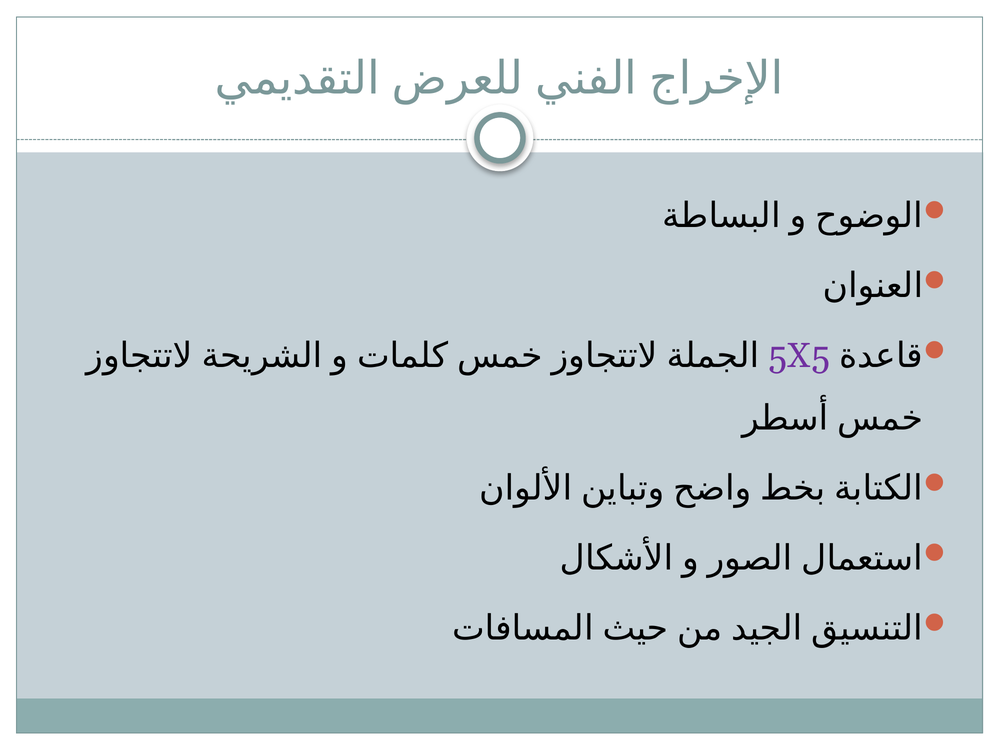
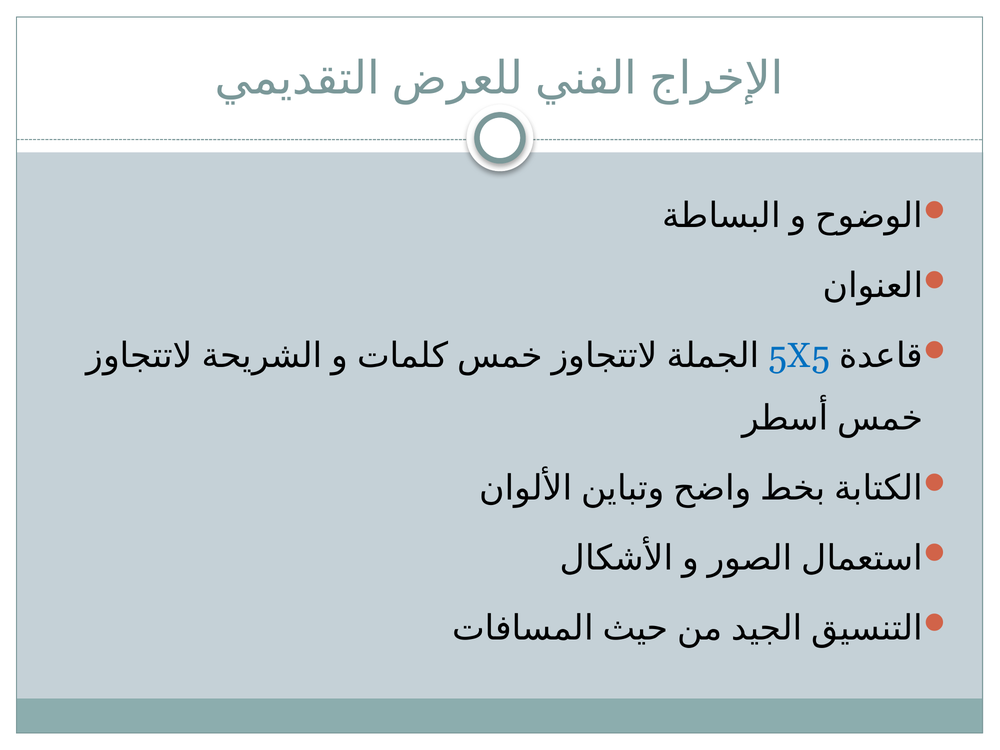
5X5 colour: purple -> blue
